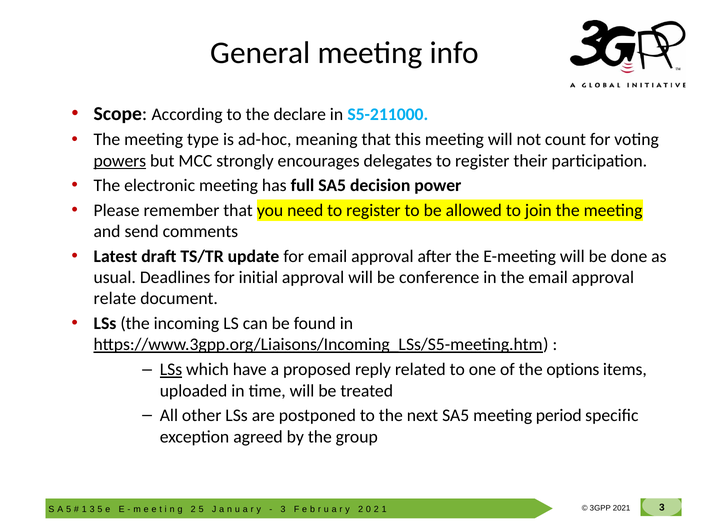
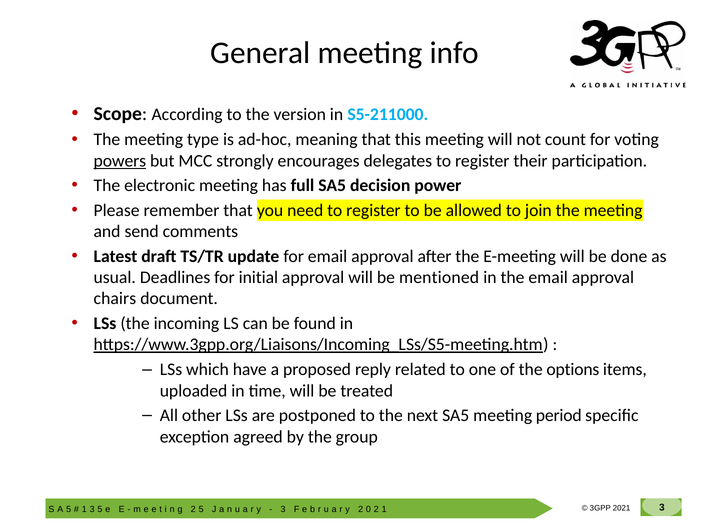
declare: declare -> version
conference: conference -> mentioned
relate: relate -> chairs
LSs at (171, 369) underline: present -> none
